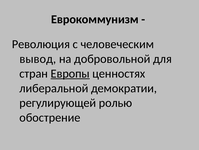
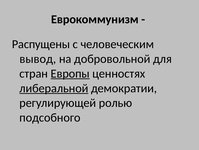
Революция: Революция -> Распущены
либеральной underline: none -> present
обострение: обострение -> подсобного
